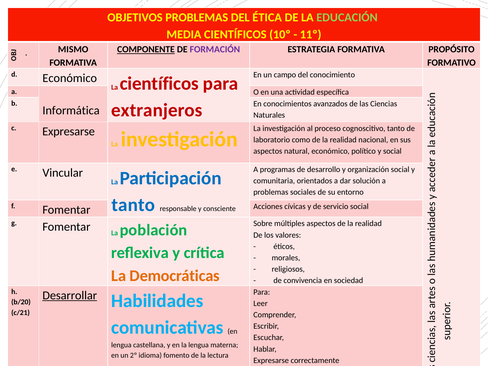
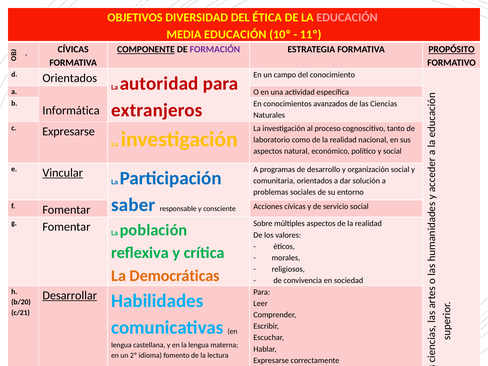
OBJETIVOS PROBLEMAS: PROBLEMAS -> DIVERSIDAD
EDUCACIÓN at (347, 17) colour: light green -> pink
MEDIA CIENTÍFICOS: CIENTÍFICOS -> EDUCACIÓN
PROPÓSITO underline: none -> present
MISMO at (73, 50): MISMO -> CÍVICAS
d Económico: Económico -> Orientados
La científicos: científicos -> autoridad
Vincular underline: none -> present
tanto at (133, 205): tanto -> saber
